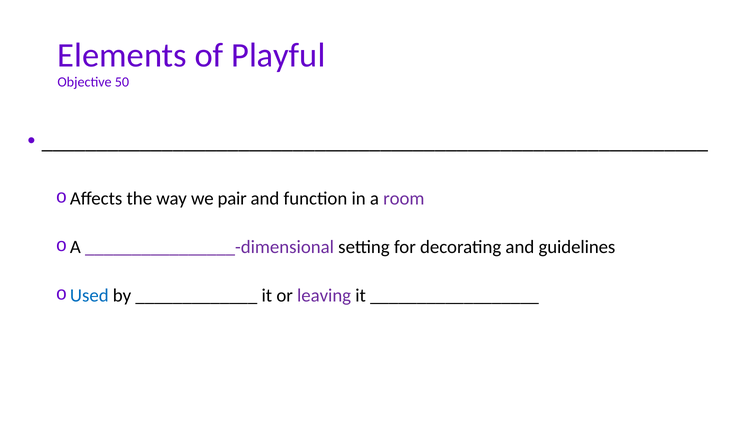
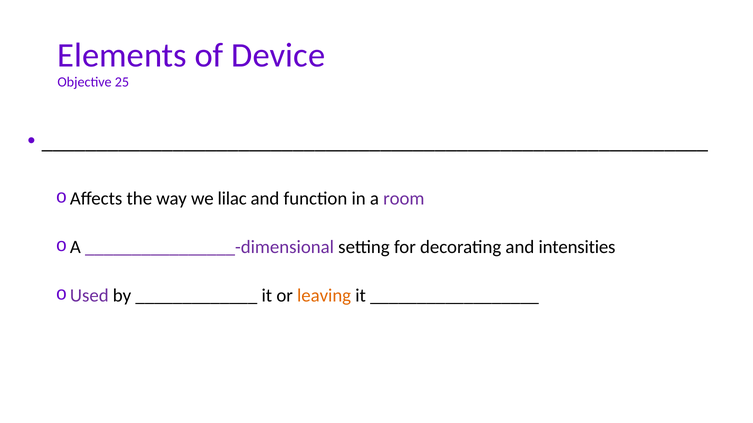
Playful: Playful -> Device
50: 50 -> 25
pair: pair -> lilac
guidelines: guidelines -> intensities
Used colour: blue -> purple
leaving colour: purple -> orange
